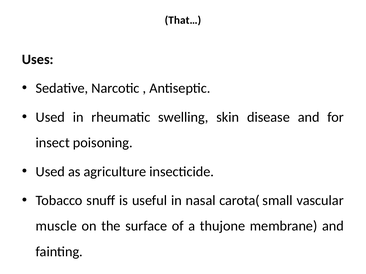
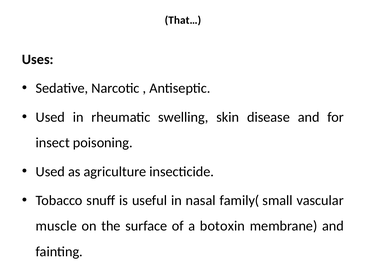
carota(: carota( -> family(
thujone: thujone -> botoxin
